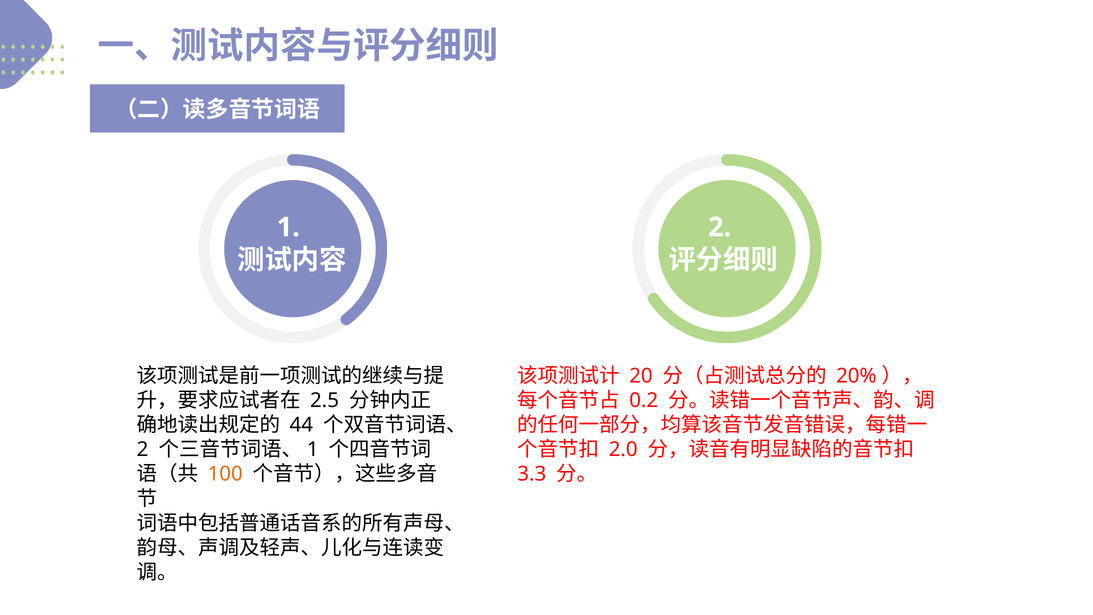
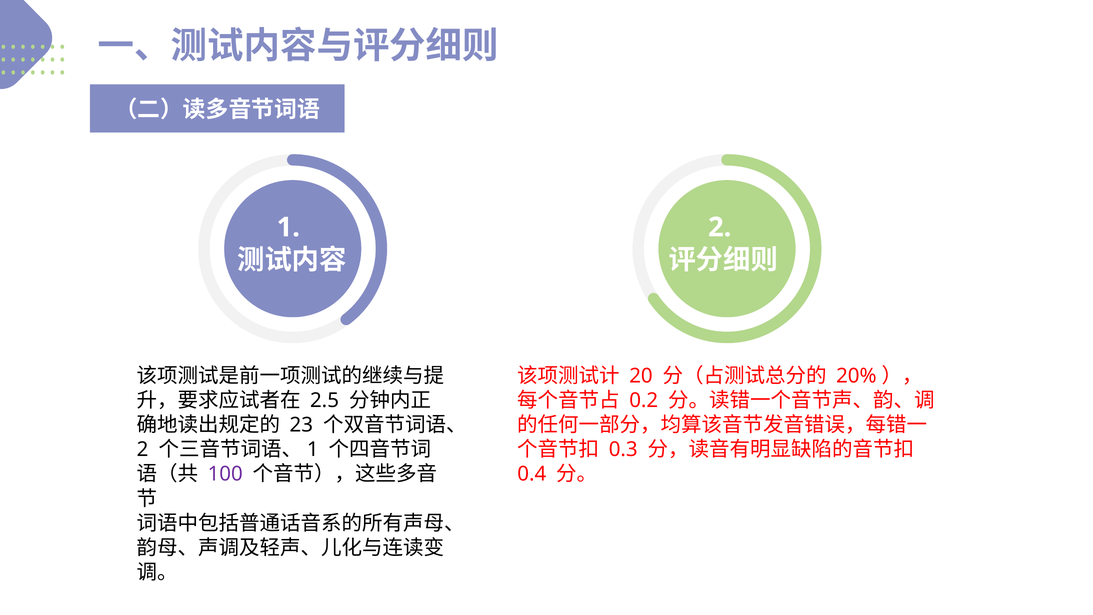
44: 44 -> 23
2.0: 2.0 -> 0.3
100 colour: orange -> purple
3.3: 3.3 -> 0.4
